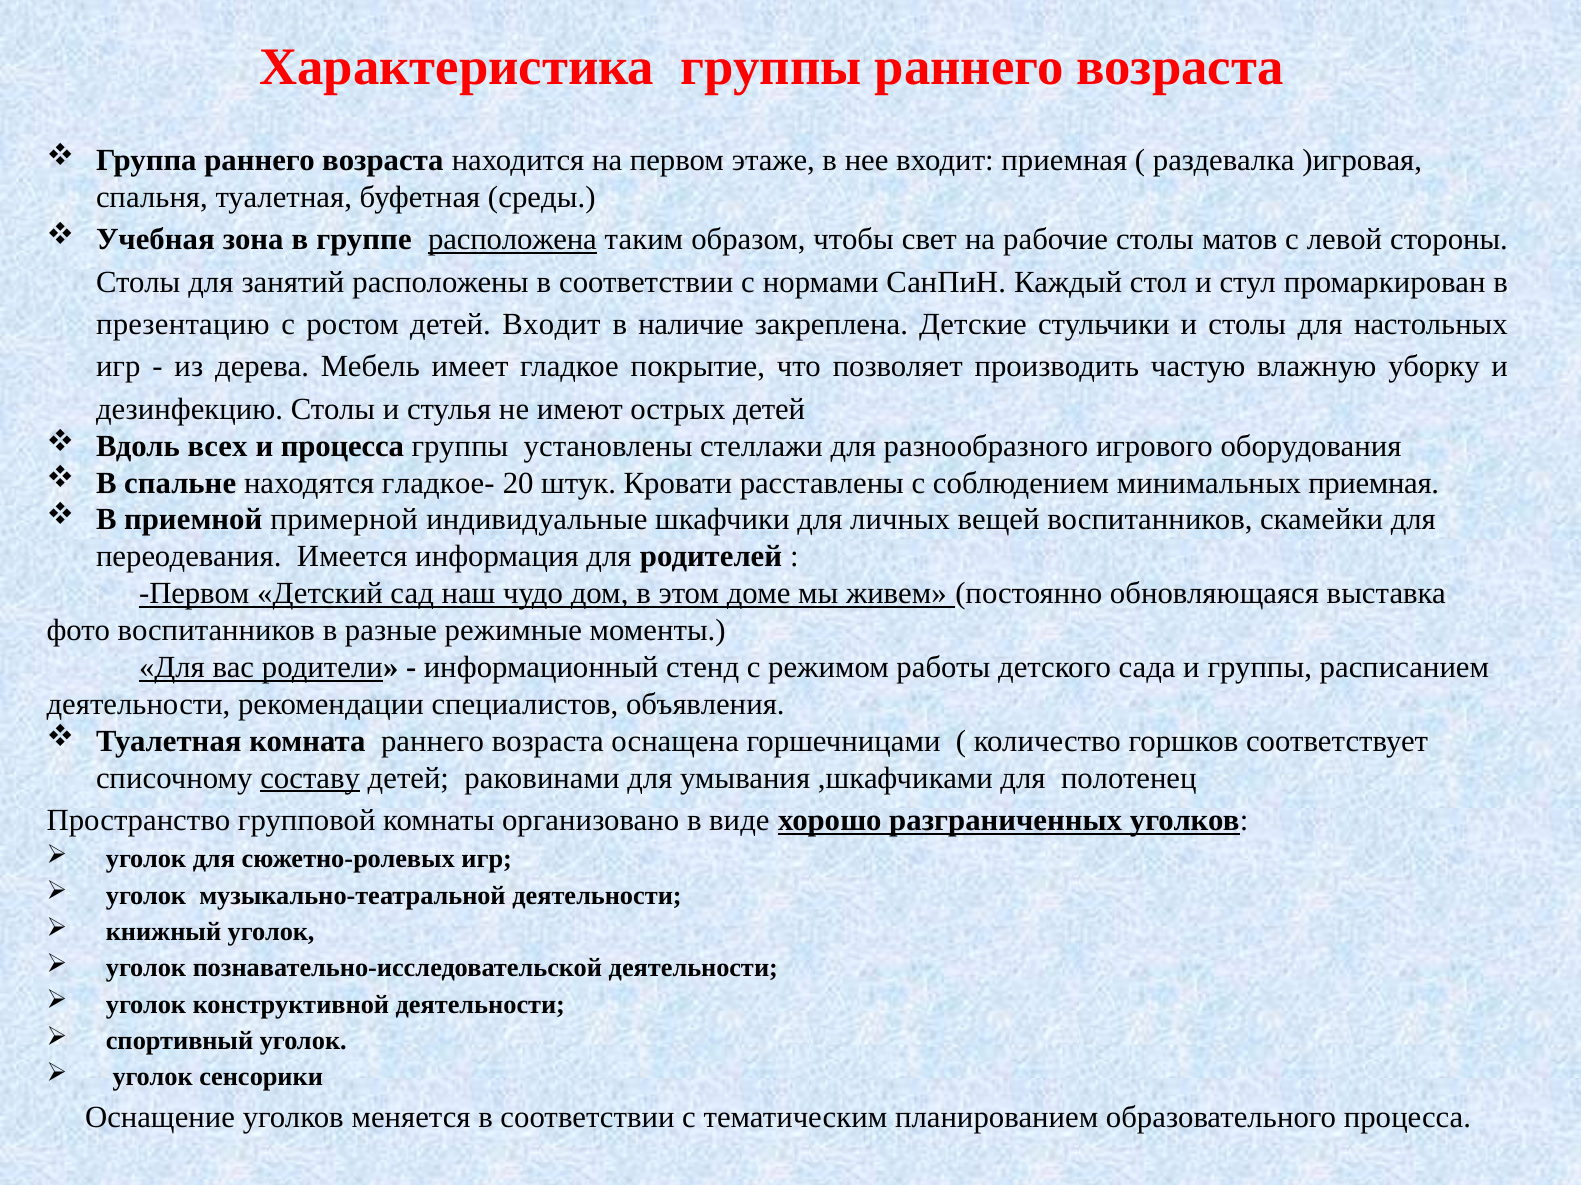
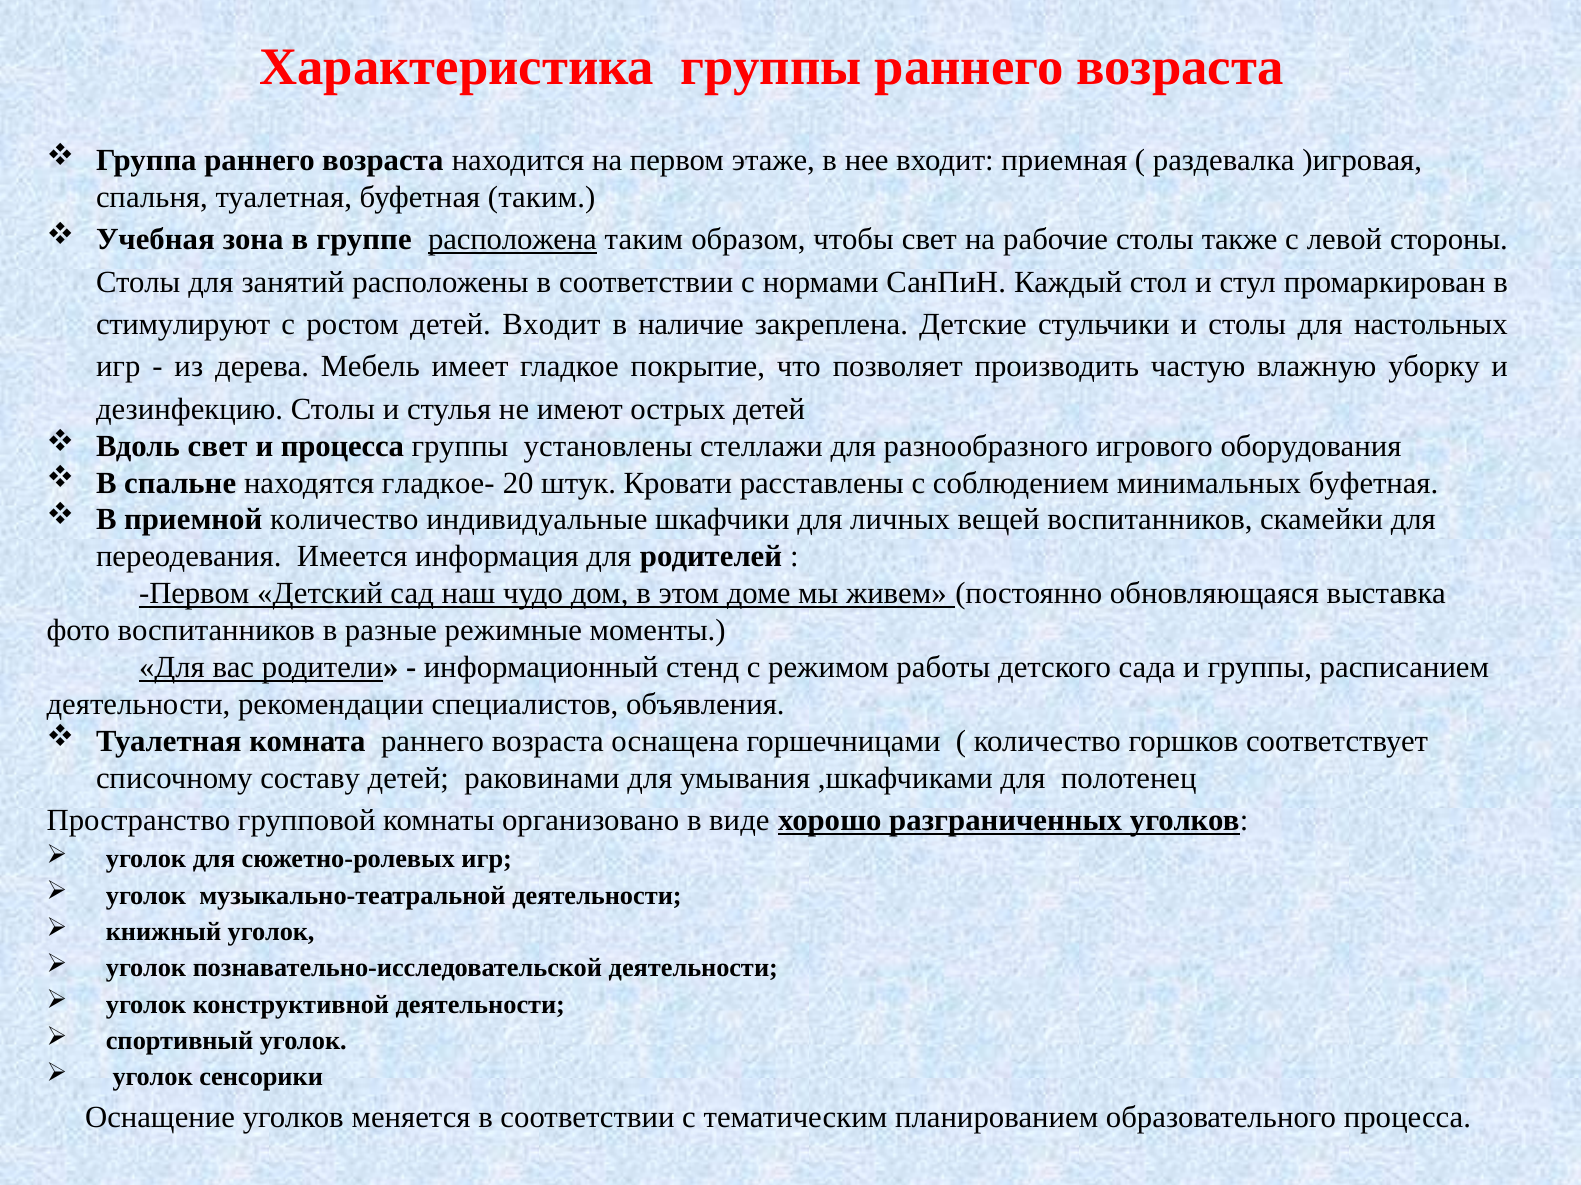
буфетная среды: среды -> таким
матов: матов -> также
презентацию: презентацию -> стимулируют
Вдоль всех: всех -> свет
минимальных приемная: приемная -> буфетная
приемной примерной: примерной -> количество
составу underline: present -> none
